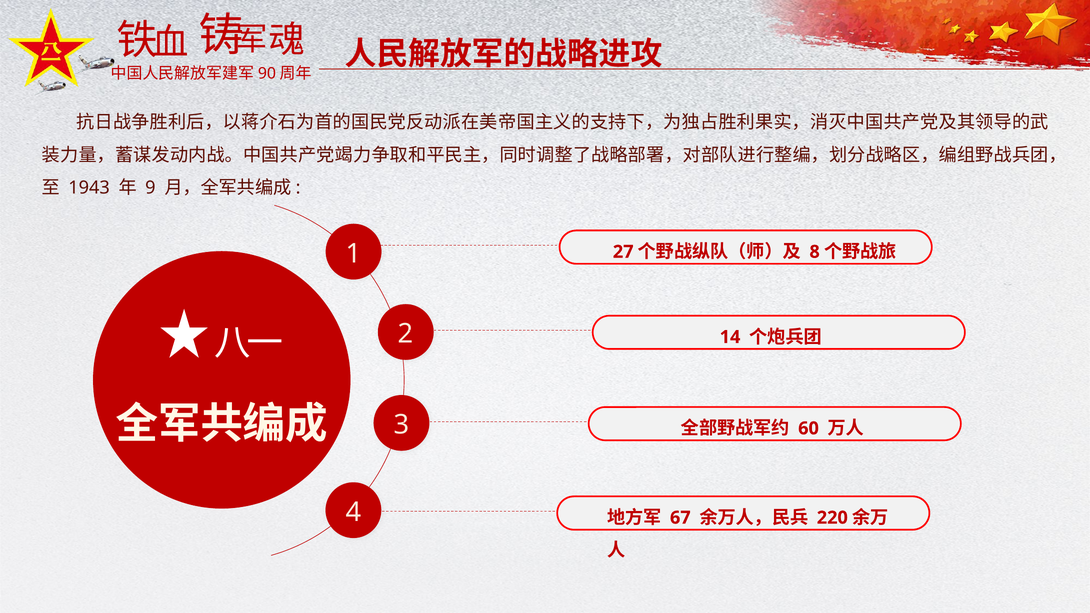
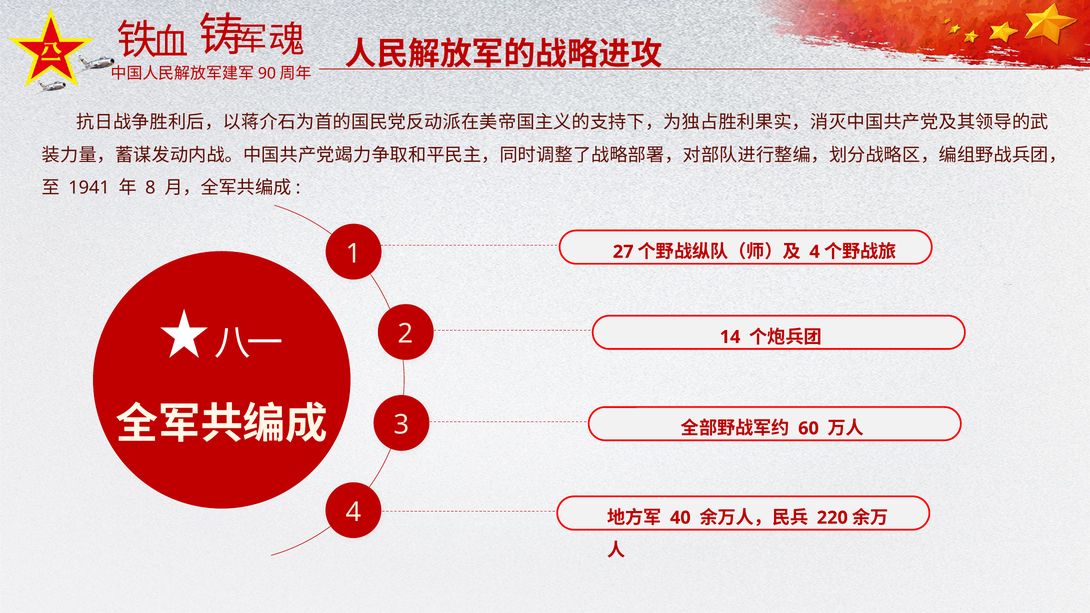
1943: 1943 -> 1941
9: 9 -> 8
8 at (815, 252): 8 -> 4
67: 67 -> 40
